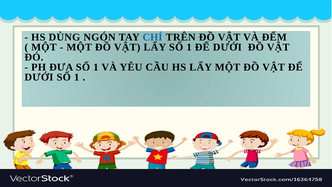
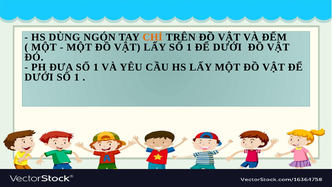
CHỈ colour: blue -> orange
